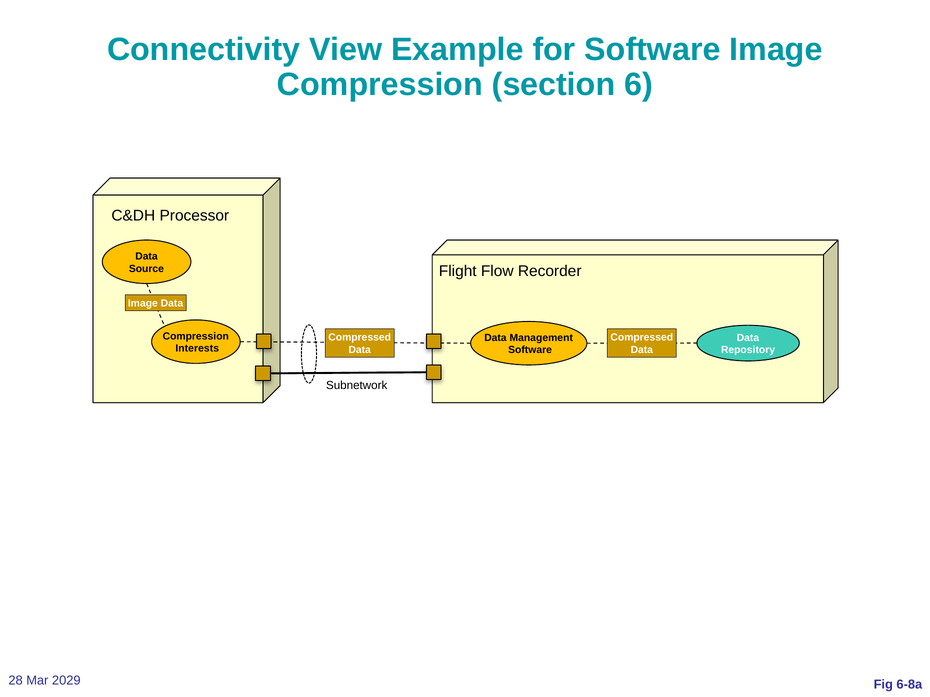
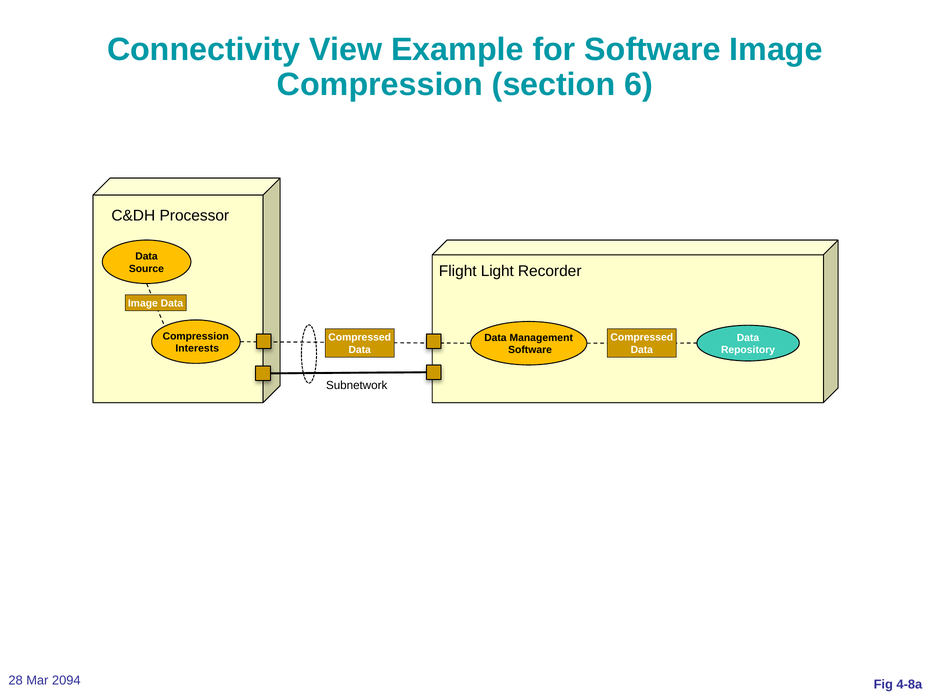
Flow: Flow -> Light
2029: 2029 -> 2094
6-8a: 6-8a -> 4-8a
